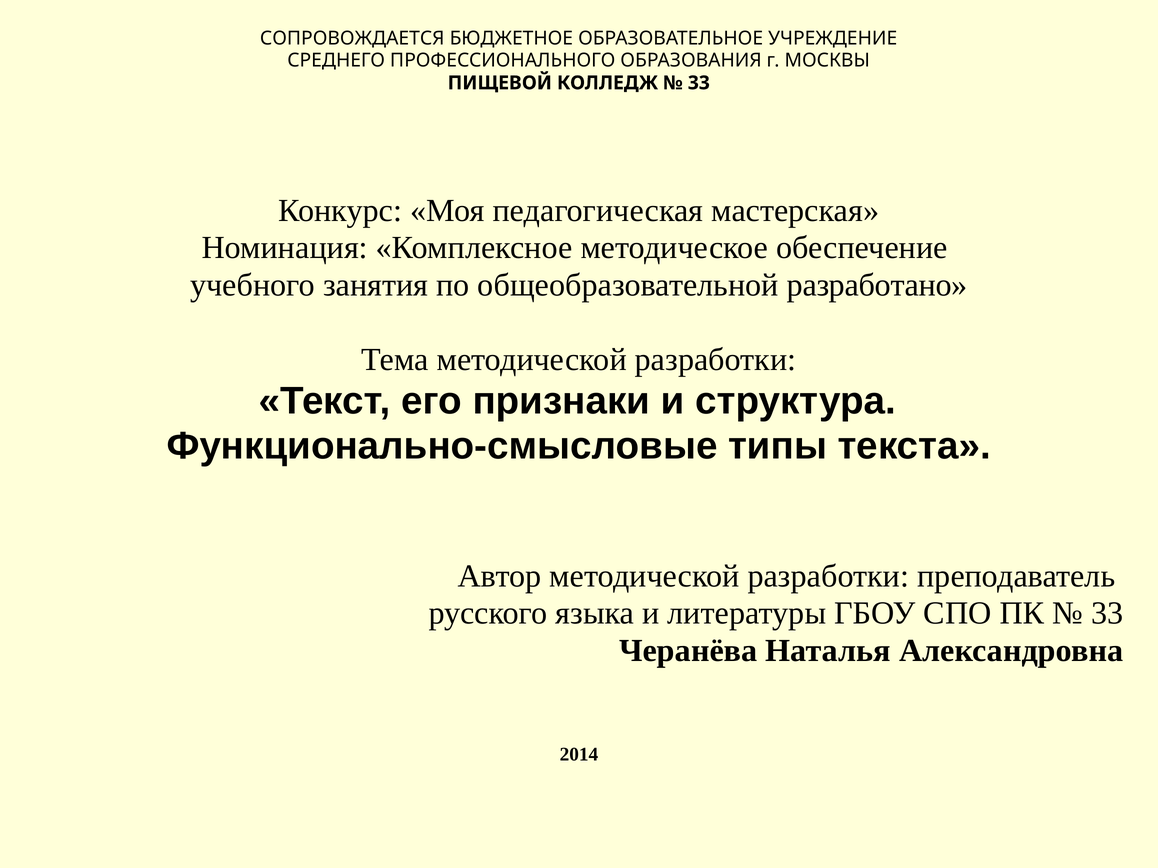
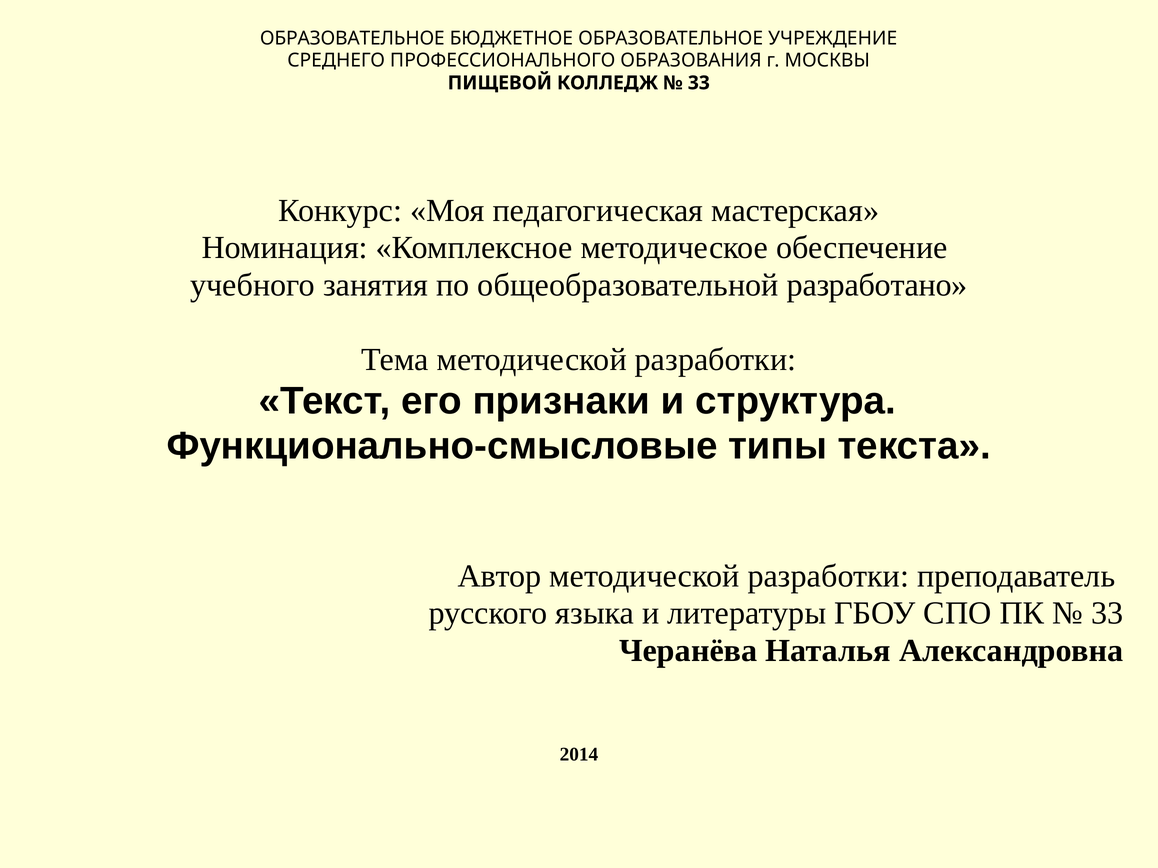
СОПРОВОЖДАЕТСЯ at (352, 38): СОПРОВОЖДАЕТСЯ -> ОБРАЗОВАТЕЛЬНОЕ
